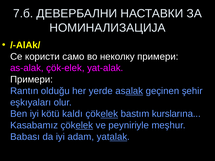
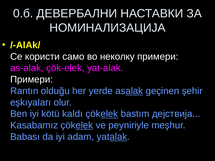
7.б: 7.б -> 0.б
kurslarına: kurslarına -> дејствија
